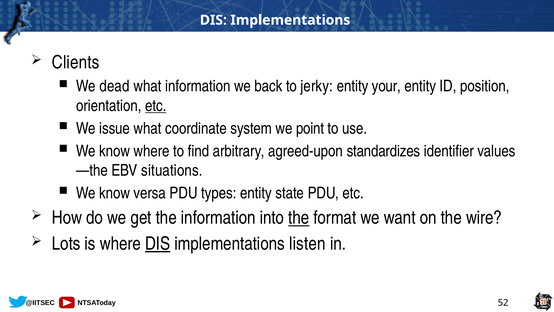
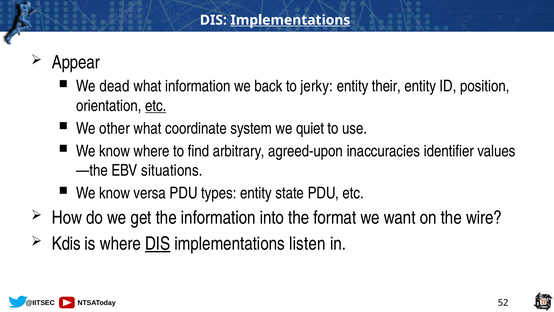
Implementations at (290, 20) underline: none -> present
Clients: Clients -> Appear
your: your -> their
issue: issue -> other
point: point -> quiet
standardizes: standardizes -> inaccuracies
the at (299, 218) underline: present -> none
Lots: Lots -> Kdis
